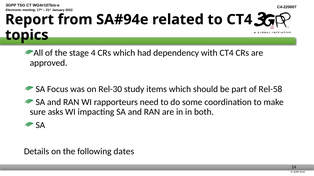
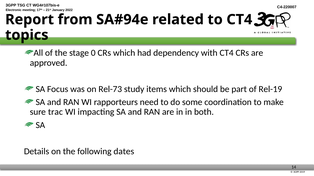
4: 4 -> 0
Rel-30: Rel-30 -> Rel-73
Rel-58: Rel-58 -> Rel-19
asks: asks -> trac
